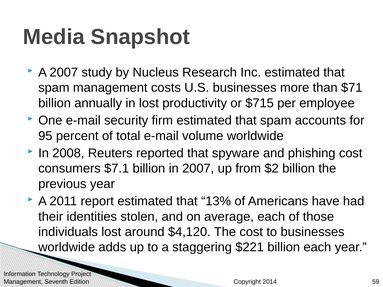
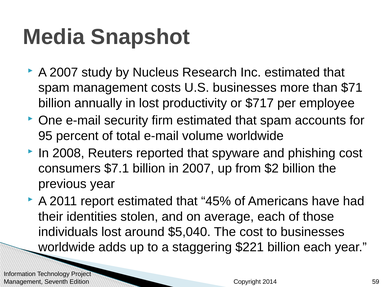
$715: $715 -> $717
13%: 13% -> 45%
$4,120: $4,120 -> $5,040
